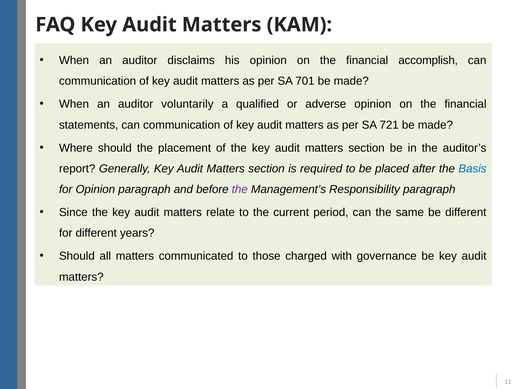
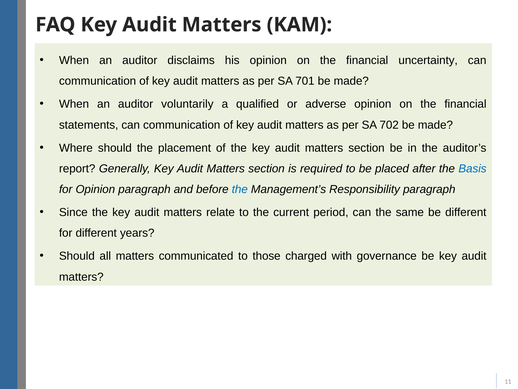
accomplish: accomplish -> uncertainty
721: 721 -> 702
the at (240, 189) colour: purple -> blue
